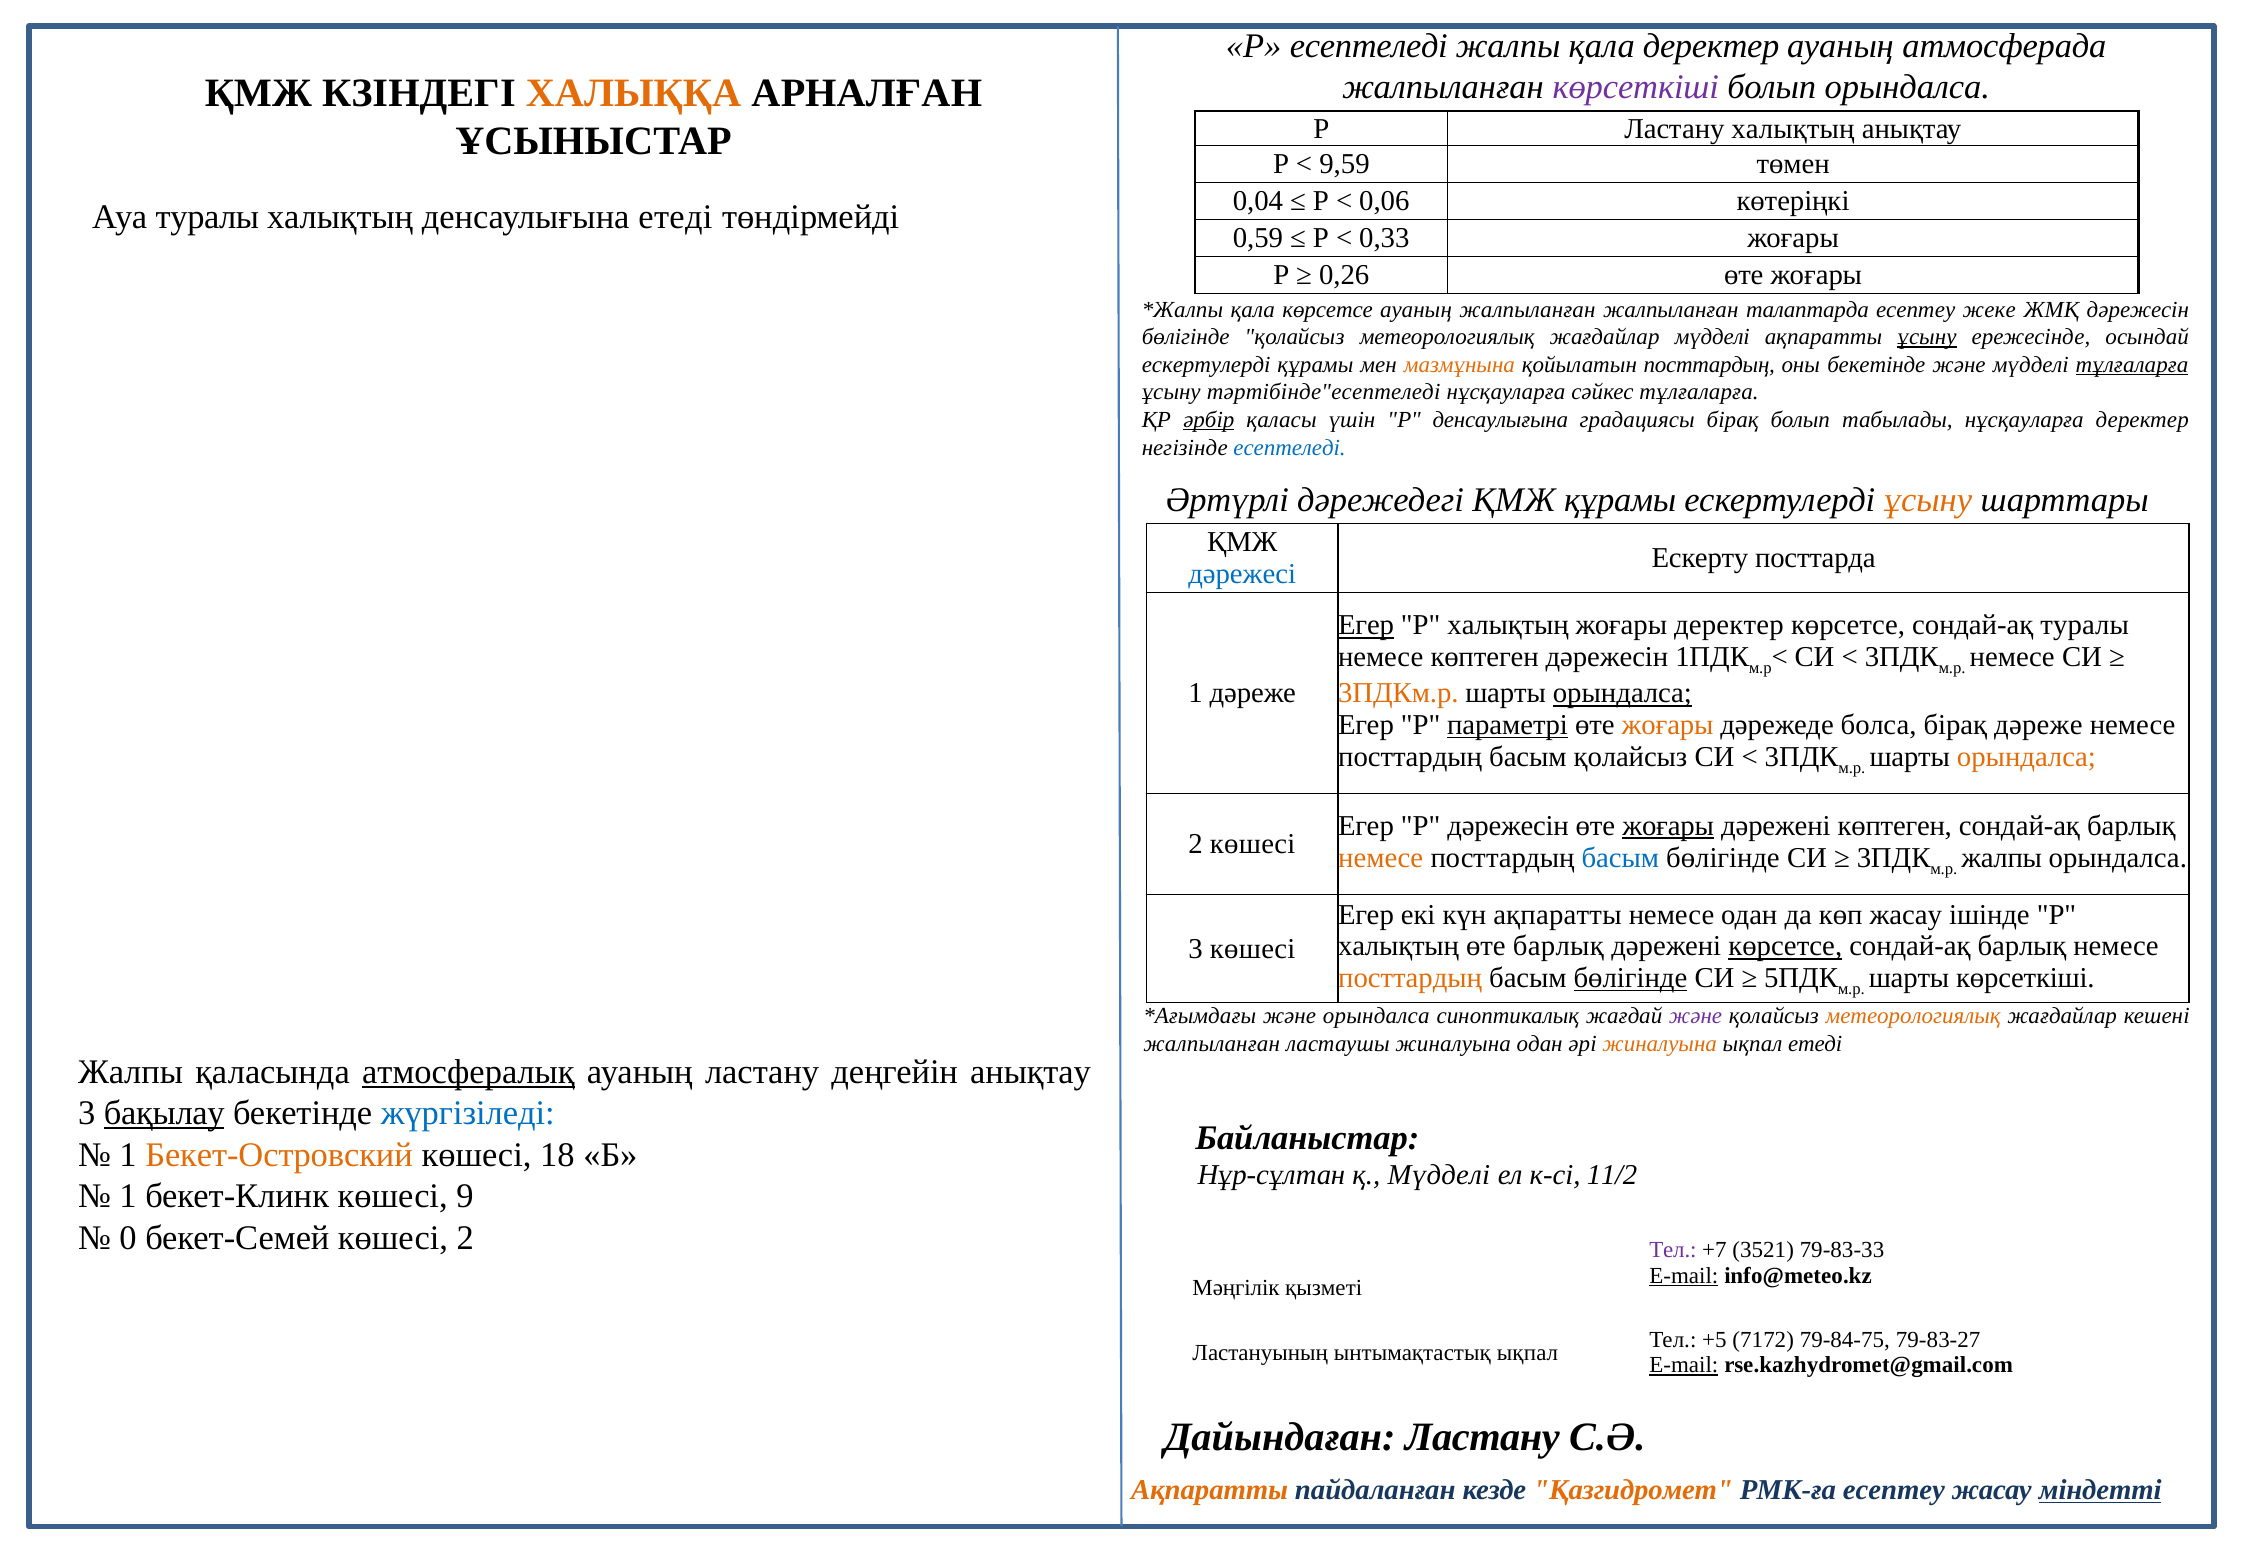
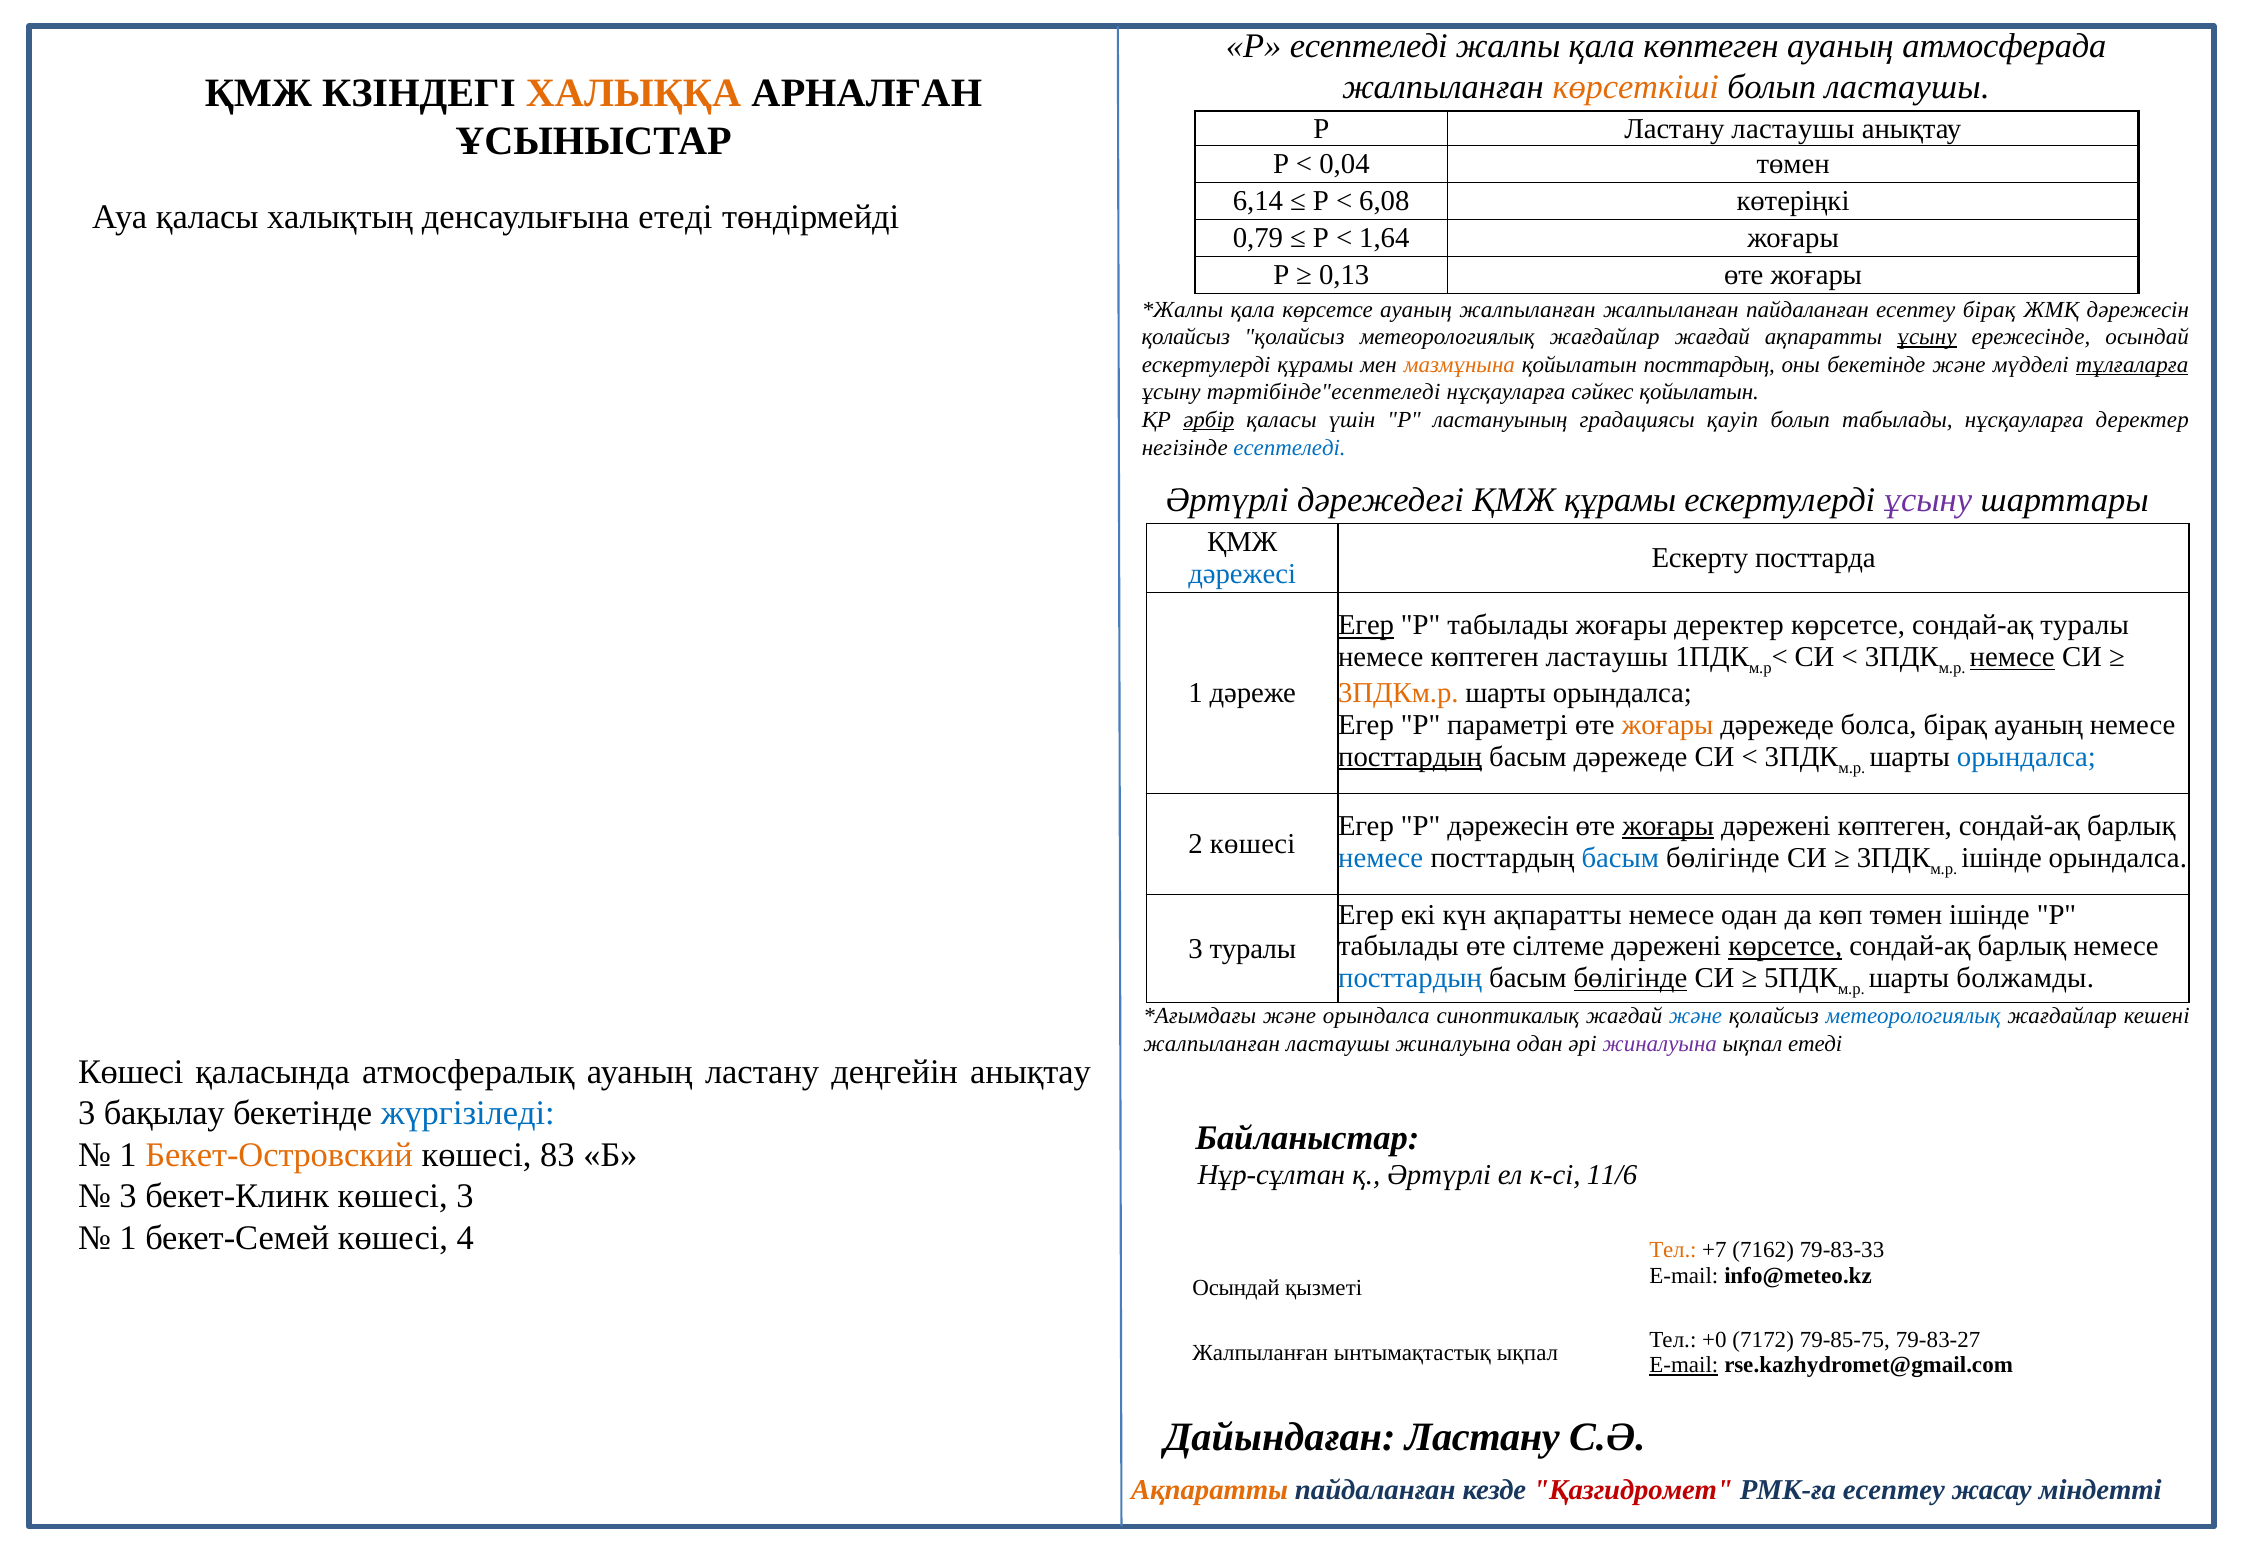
қала деректер: деректер -> көптеген
көрсеткіші at (1636, 88) colour: purple -> orange
болып орындалса: орындалса -> ластаушы
Ластану халықтың: халықтың -> ластаушы
9,59: 9,59 -> 0,04
0,04: 0,04 -> 6,14
0,06: 0,06 -> 6,08
Ауа туралы: туралы -> қаласы
0,59: 0,59 -> 0,79
0,33: 0,33 -> 1,64
0,26: 0,26 -> 0,13
жалпыланған талаптарда: талаптарда -> пайдаланған
есептеу жеке: жеке -> бірақ
бөлігінде at (1186, 337): бөлігінде -> қолайсыз
жағдайлар мүдделі: мүдделі -> жағдай
сәйкес тұлғаларға: тұлғаларға -> қойылатын
Р денсаулығына: денсаулығына -> ластануының
градациясы бірақ: бірақ -> қауіп
ұсыну at (1928, 500) colour: orange -> purple
халықтың at (1508, 625): халықтың -> табылады
көптеген дәрежесін: дәрежесін -> ластаушы
немесе at (2012, 657) underline: none -> present
орындалса at (1622, 693) underline: present -> none
параметрі underline: present -> none
бірақ дәреже: дәреже -> ауаның
посттардың at (1410, 757) underline: none -> present
басым қолайсыз: қолайсыз -> дәрежеде
орындалса at (2026, 757) colour: orange -> blue
немесе at (1381, 858) colour: orange -> blue
жалпы at (2002, 858): жалпы -> ішінде
көп жасау: жасау -> төмен
халықтың at (1399, 946): халықтың -> табылады
өте барлық: барлық -> сілтеме
3 көшесі: көшесі -> туралы
посттардың at (1410, 978) colour: orange -> blue
шарты көрсеткіші: көрсеткіші -> болжамды
және at (1696, 1016) colour: purple -> blue
метеорологиялық at (1913, 1016) colour: orange -> blue
жиналуына at (1660, 1044) colour: orange -> purple
Жалпы at (131, 1072): Жалпы -> Көшесі
атмосфералық underline: present -> none
бақылау underline: present -> none
18: 18 -> 83
қ Мүдделі: Мүдделі -> Әртүрлі
11/2: 11/2 -> 11/6
1 at (128, 1196): 1 -> 3
көшесі 9: 9 -> 3
0 at (128, 1238): 0 -> 1
көшесі 2: 2 -> 4
Тел at (1673, 1250) colour: purple -> orange
3521: 3521 -> 7162
E-mail at (1684, 1275) underline: present -> none
Мәңгілік at (1236, 1288): Мәңгілік -> Осындай
+5: +5 -> +0
79-84-75: 79-84-75 -> 79-85-75
Ластануының at (1260, 1352): Ластануының -> Жалпыланған
Қазгидромет colour: orange -> red
міндетті underline: present -> none
